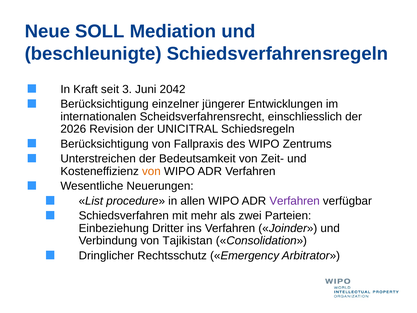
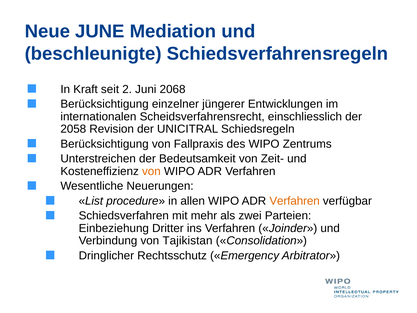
SOLL: SOLL -> JUNE
3: 3 -> 2
2042: 2042 -> 2068
2026: 2026 -> 2058
Verfahren at (295, 201) colour: purple -> orange
